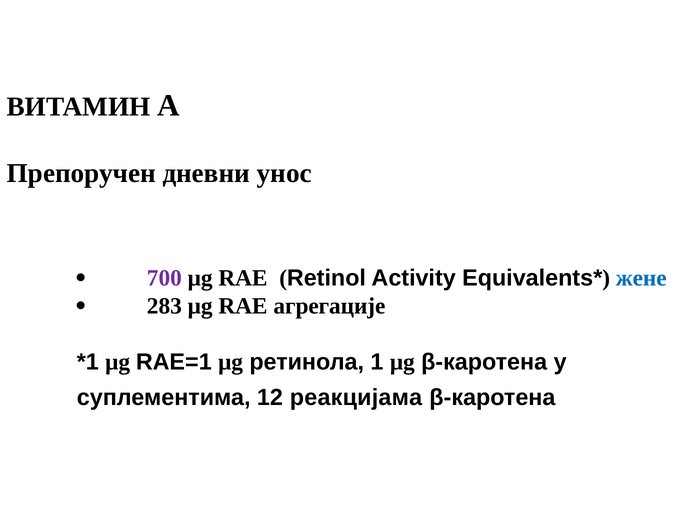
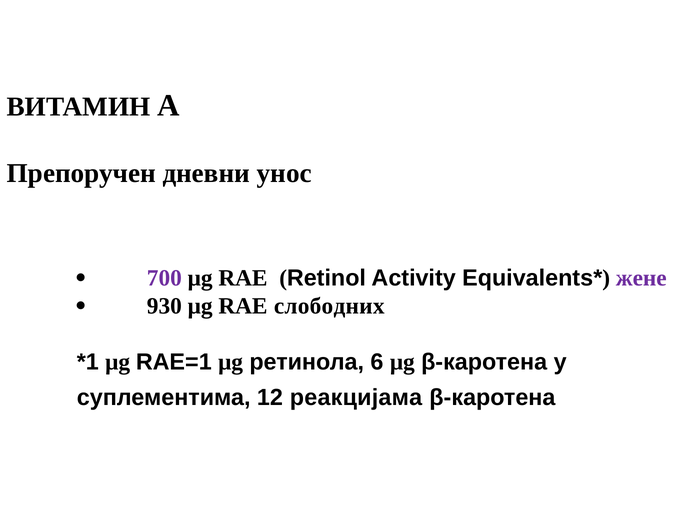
жене colour: blue -> purple
283: 283 -> 930
агрегације: агрегације -> слободних
1: 1 -> 6
